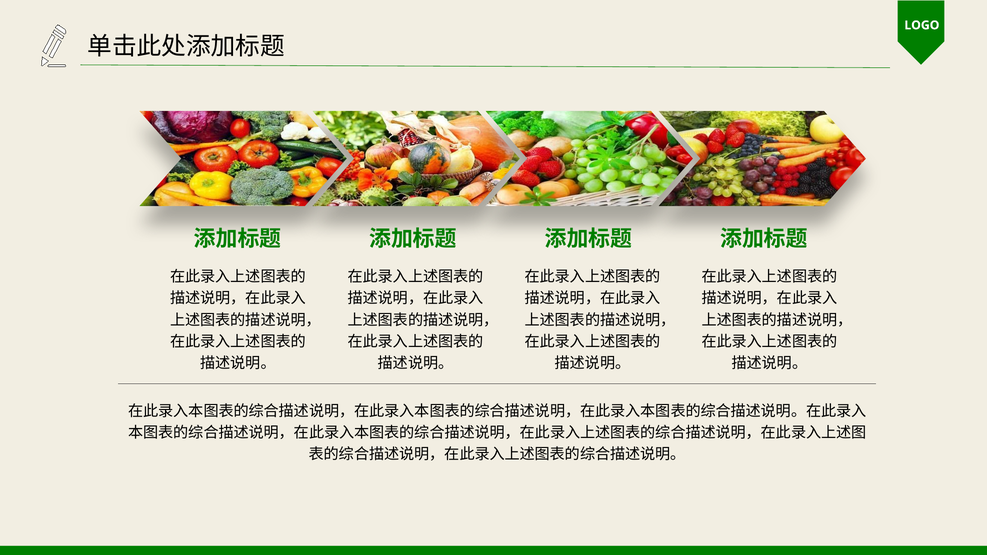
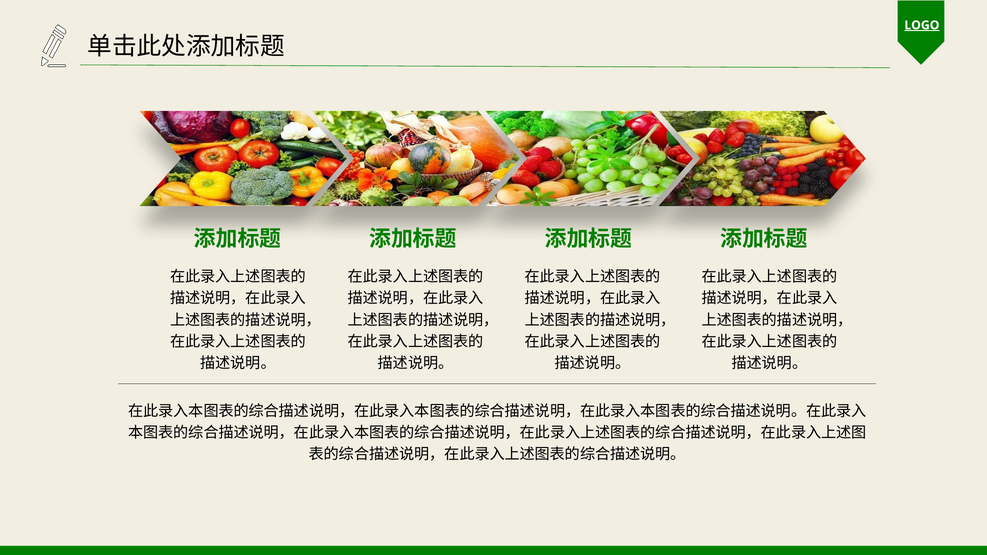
LOGO underline: none -> present
